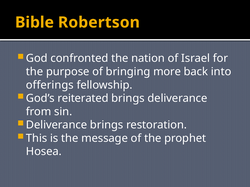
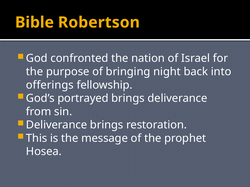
more: more -> night
reiterated: reiterated -> portrayed
